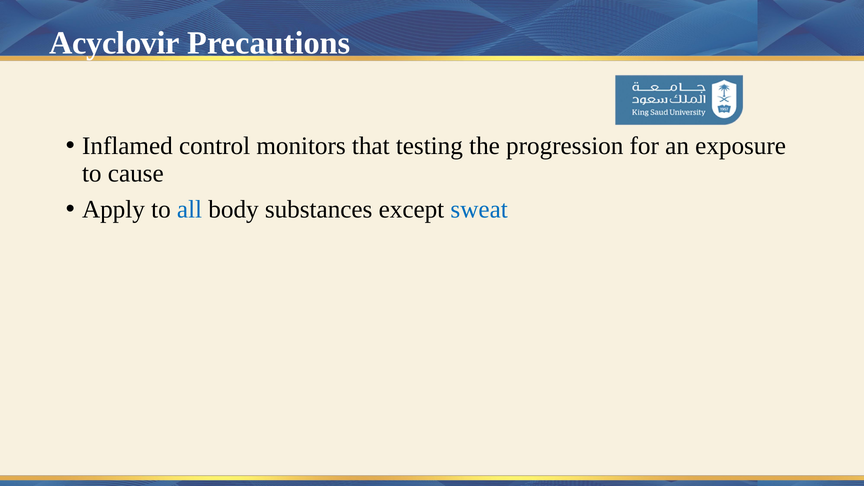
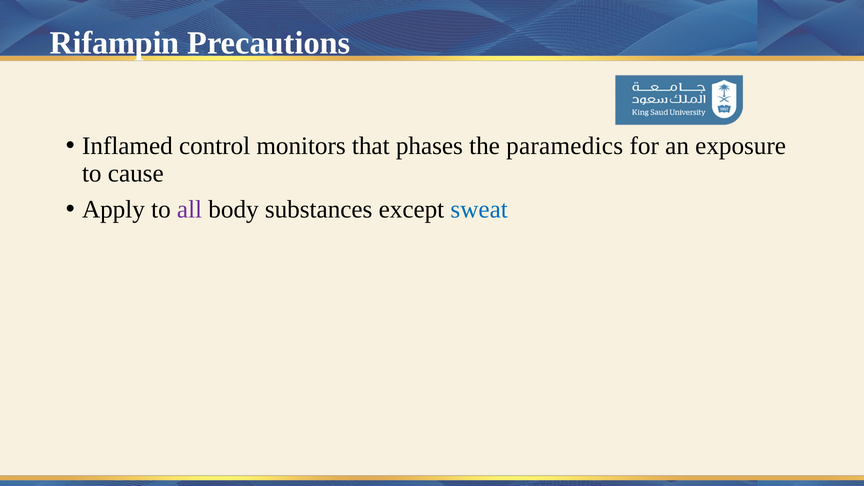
Acyclovir: Acyclovir -> Rifampin
testing: testing -> phases
progression: progression -> paramedics
all colour: blue -> purple
